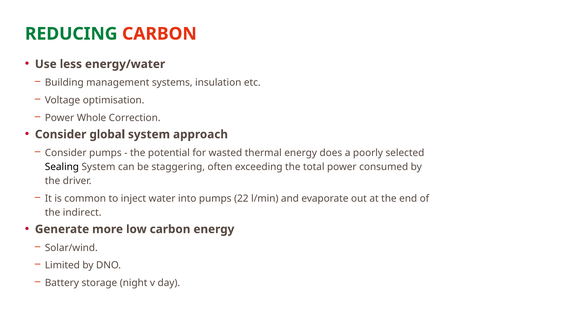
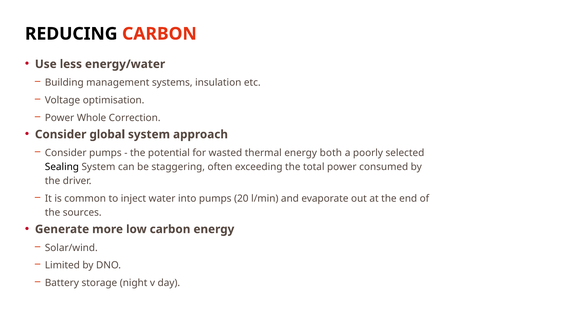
REDUCING colour: green -> black
does: does -> both
22: 22 -> 20
indirect: indirect -> sources
